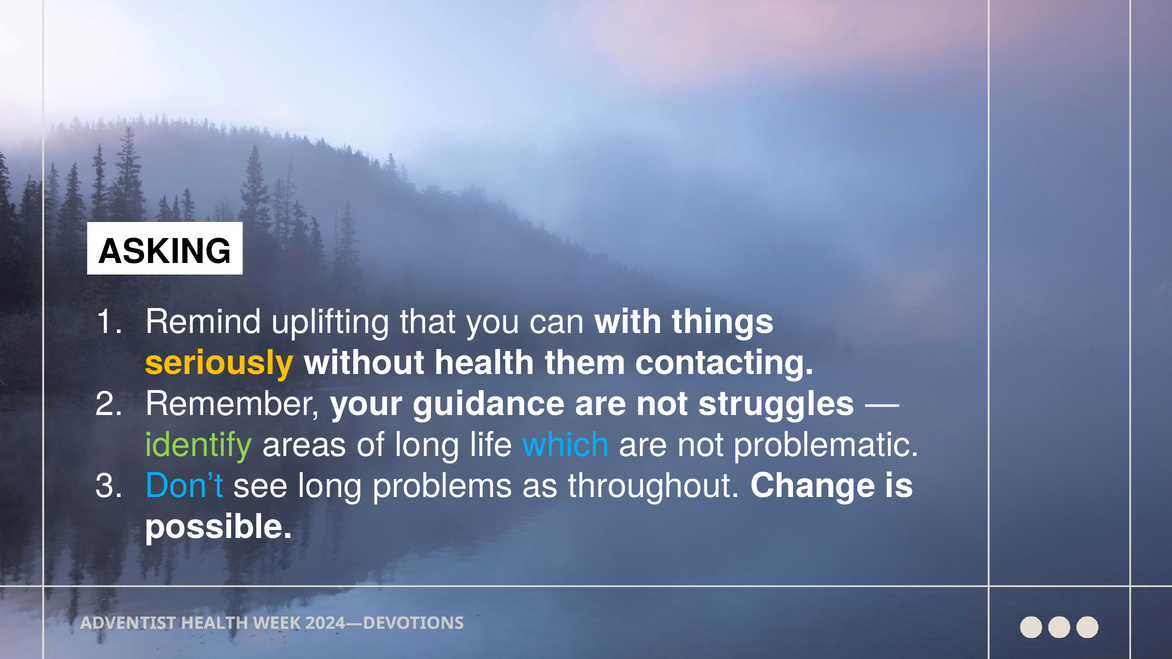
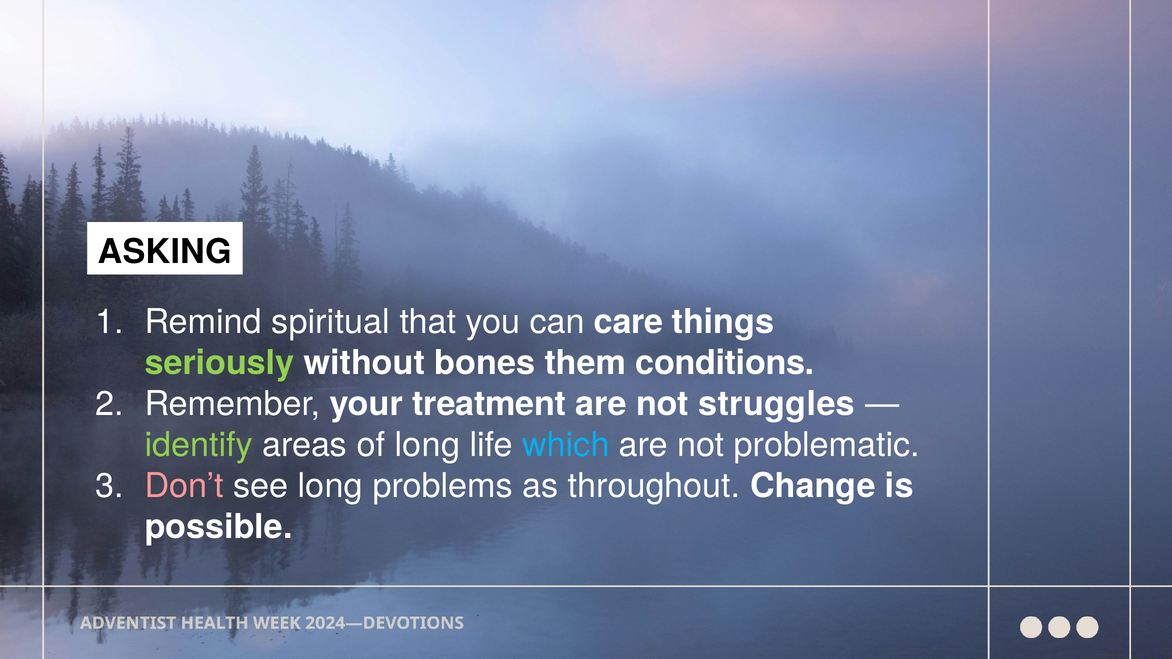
uplifting: uplifting -> spiritual
with: with -> care
seriously colour: yellow -> light green
health: health -> bones
contacting: contacting -> conditions
guidance: guidance -> treatment
Don’t colour: light blue -> pink
